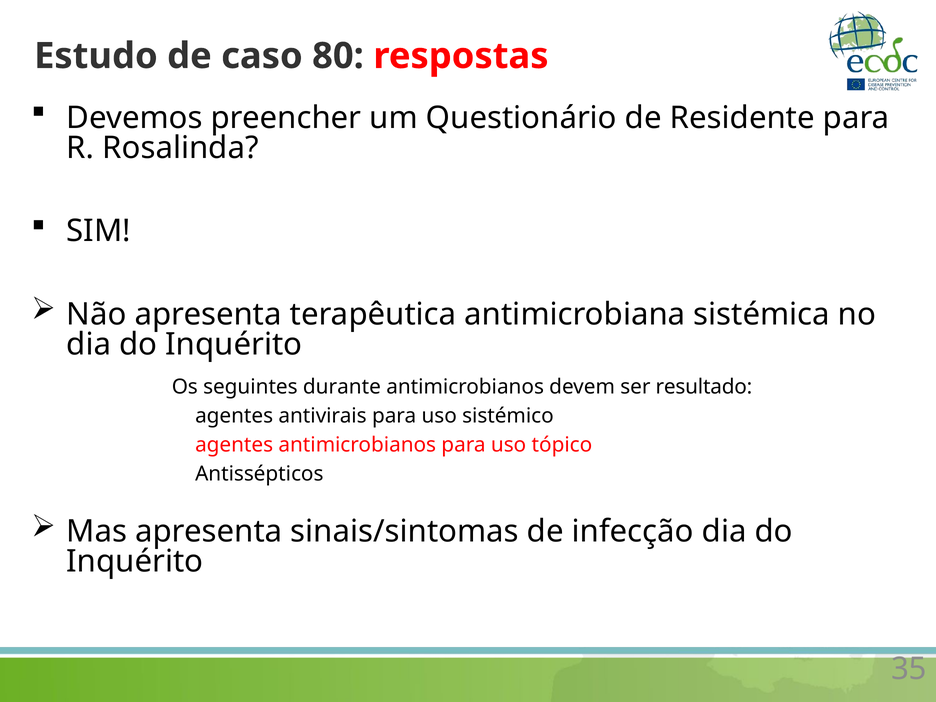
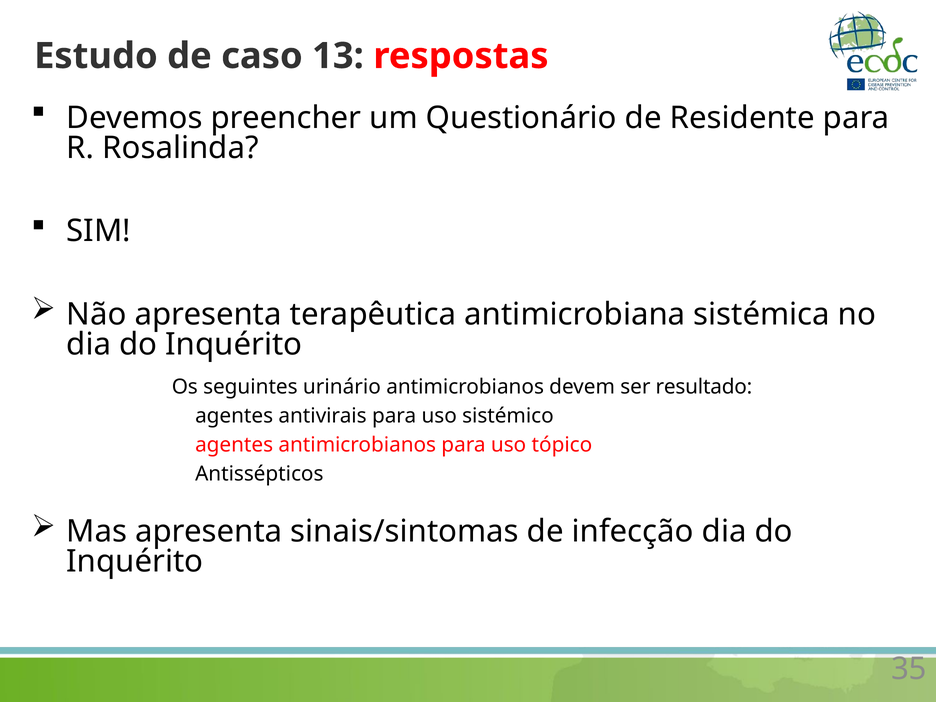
80: 80 -> 13
durante: durante -> urinário
